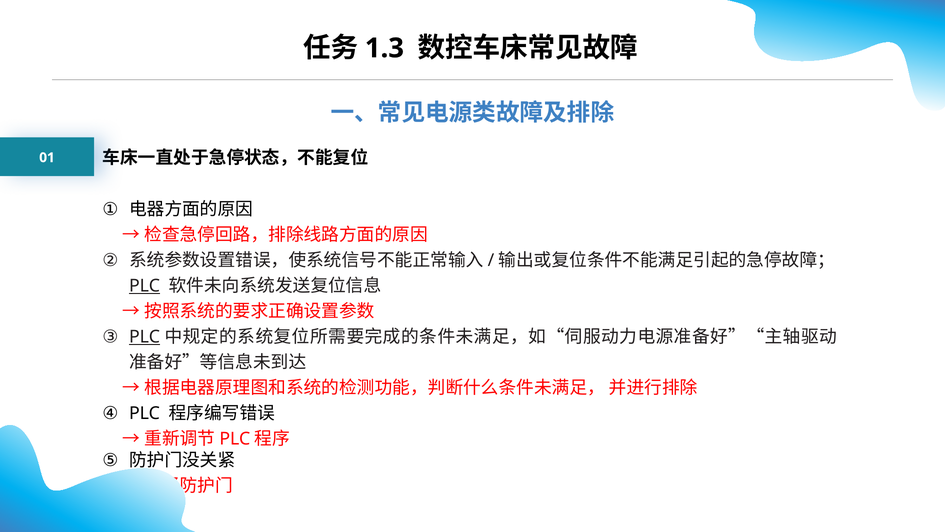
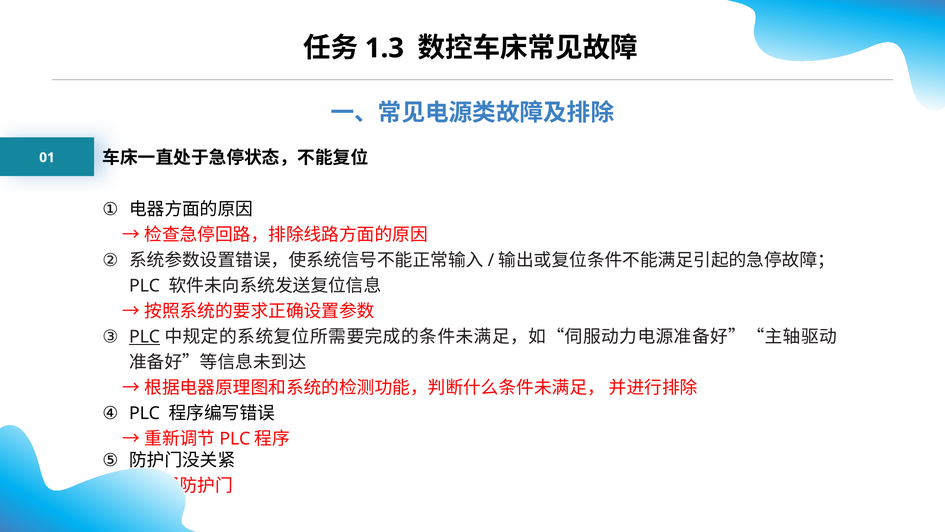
PLC at (145, 286) underline: present -> none
